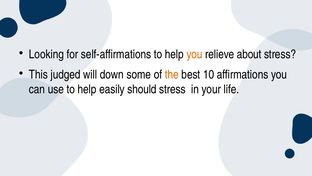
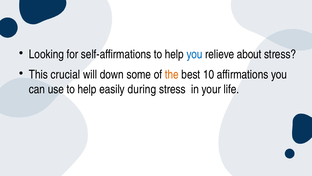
you at (195, 54) colour: orange -> blue
judged: judged -> crucial
should: should -> during
